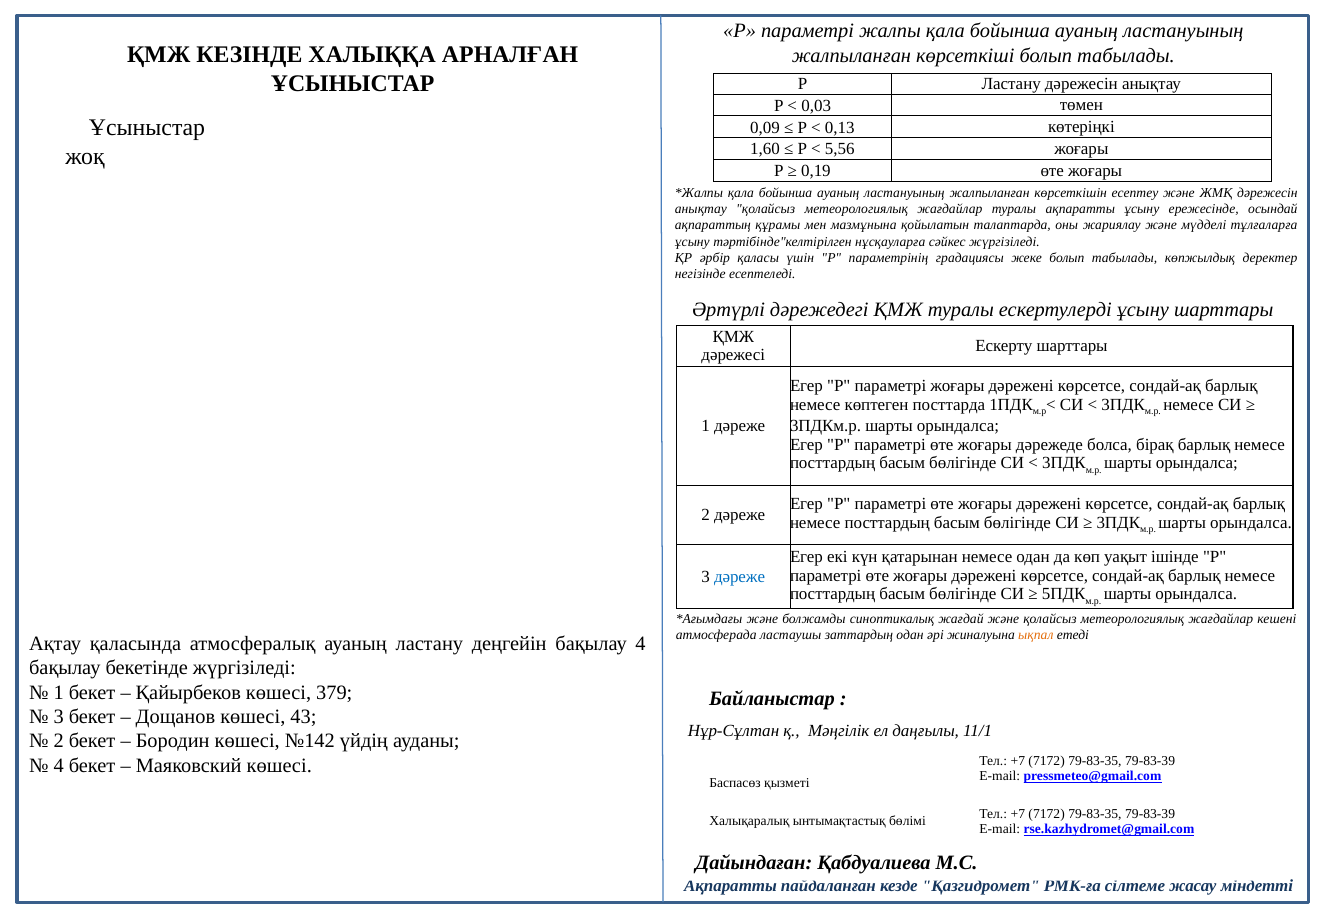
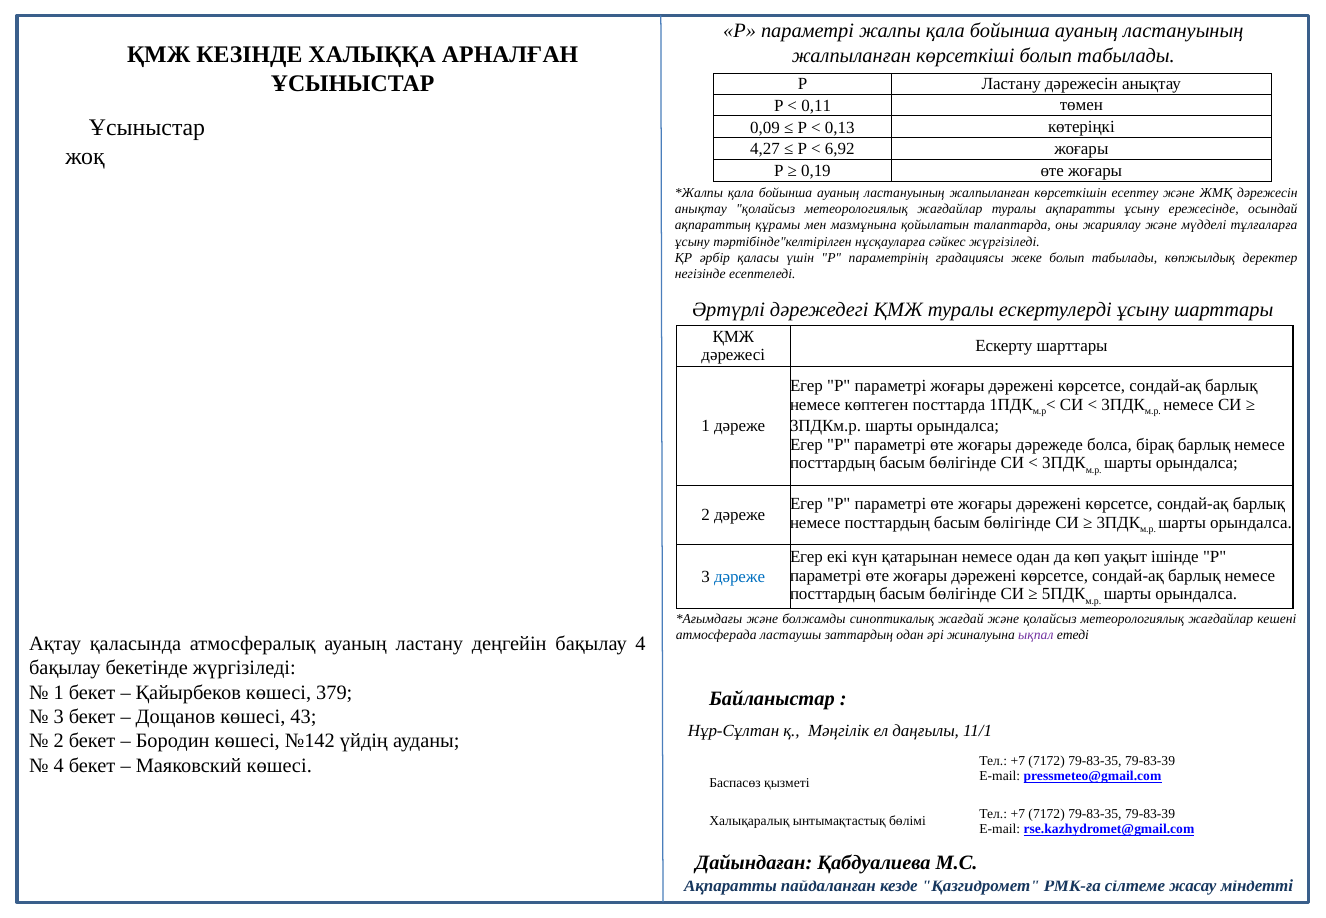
0,03: 0,03 -> 0,11
1,60: 1,60 -> 4,27
5,56: 5,56 -> 6,92
ықпал colour: orange -> purple
